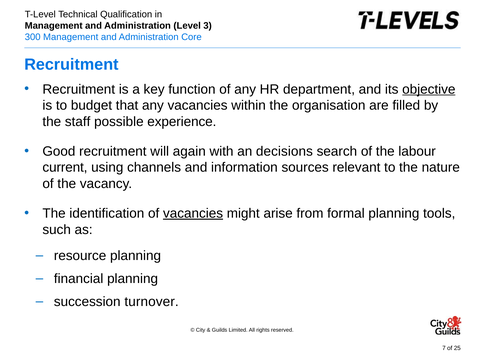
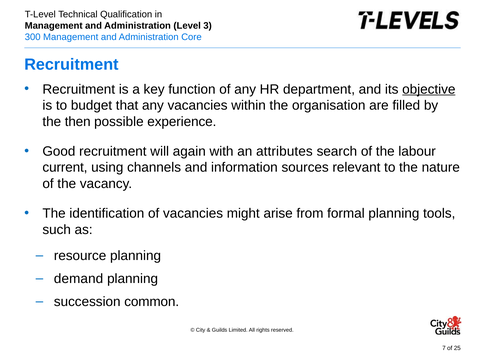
staff: staff -> then
decisions: decisions -> attributes
vacancies at (193, 213) underline: present -> none
financial: financial -> demand
turnover: turnover -> common
